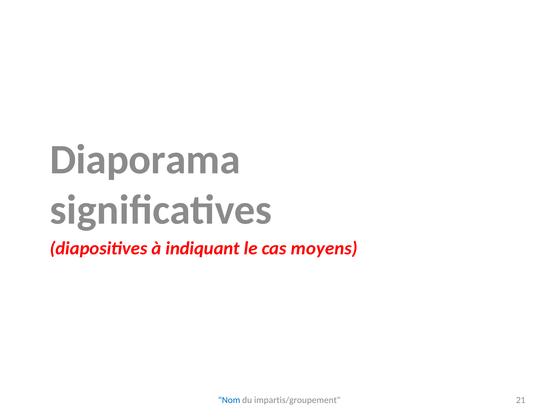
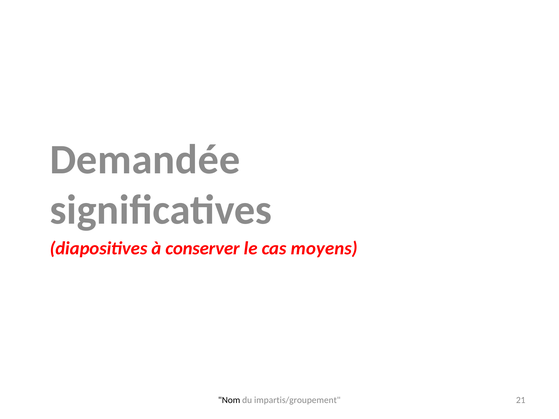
Diaporama: Diaporama -> Demandée
indiquant: indiquant -> conserver
Nom colour: blue -> black
